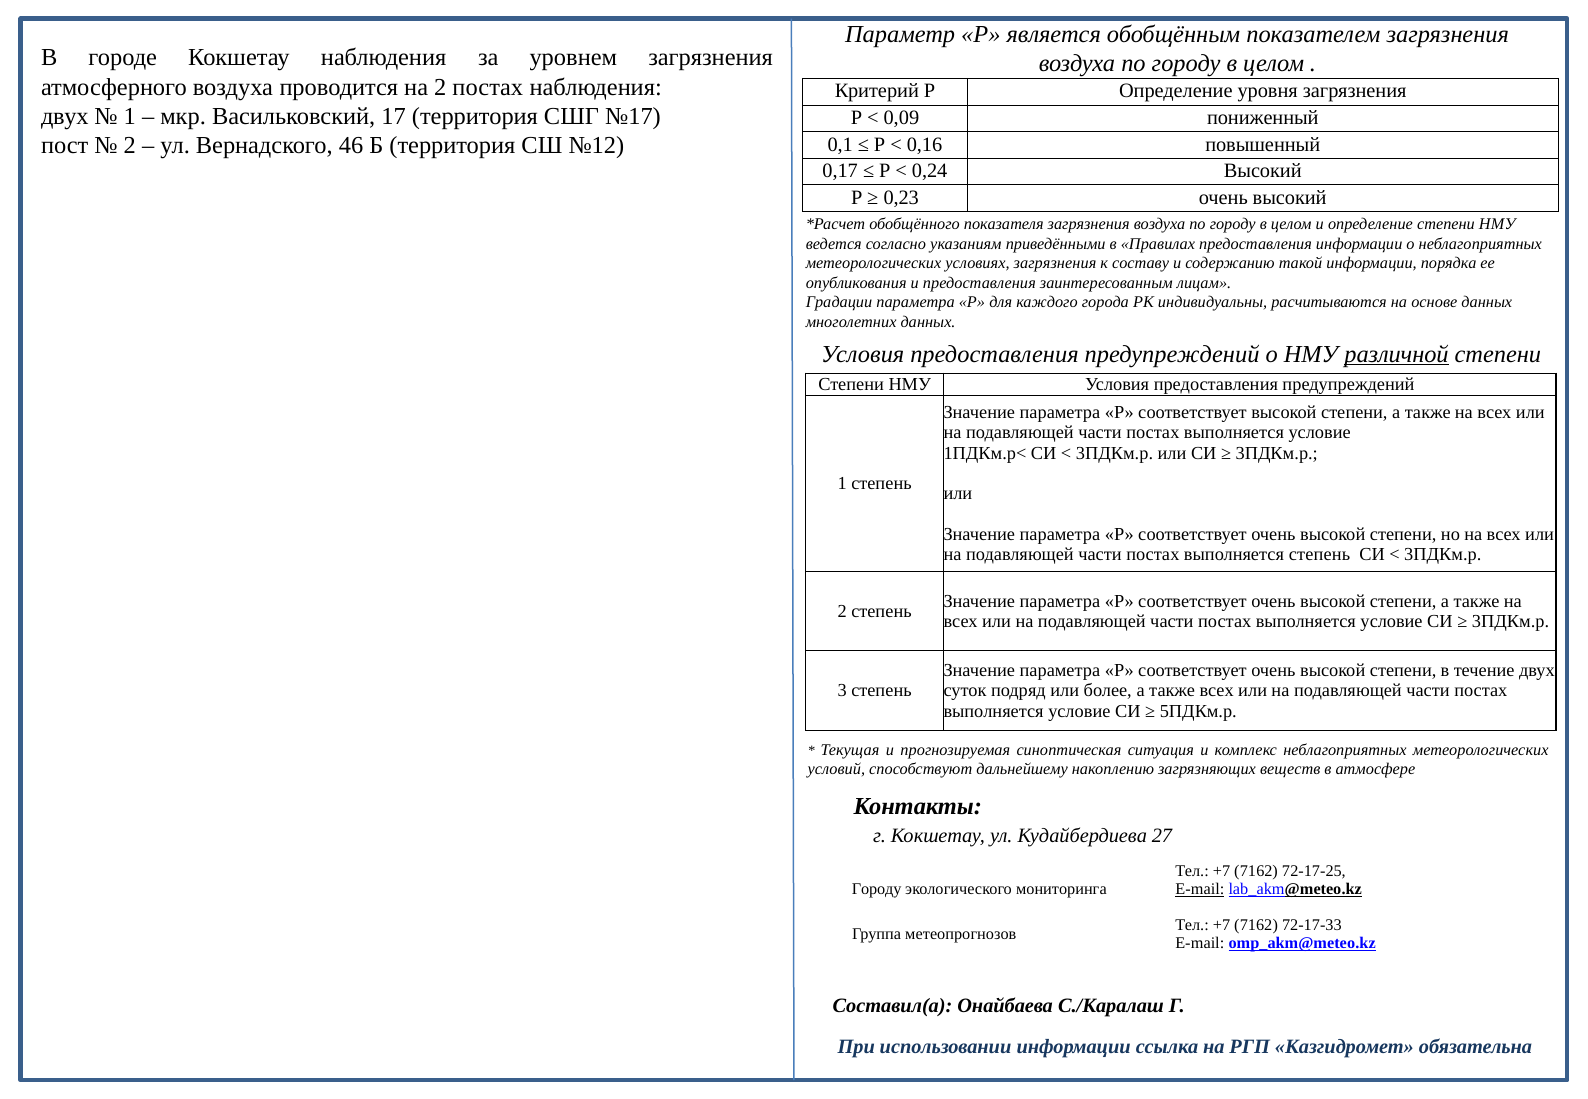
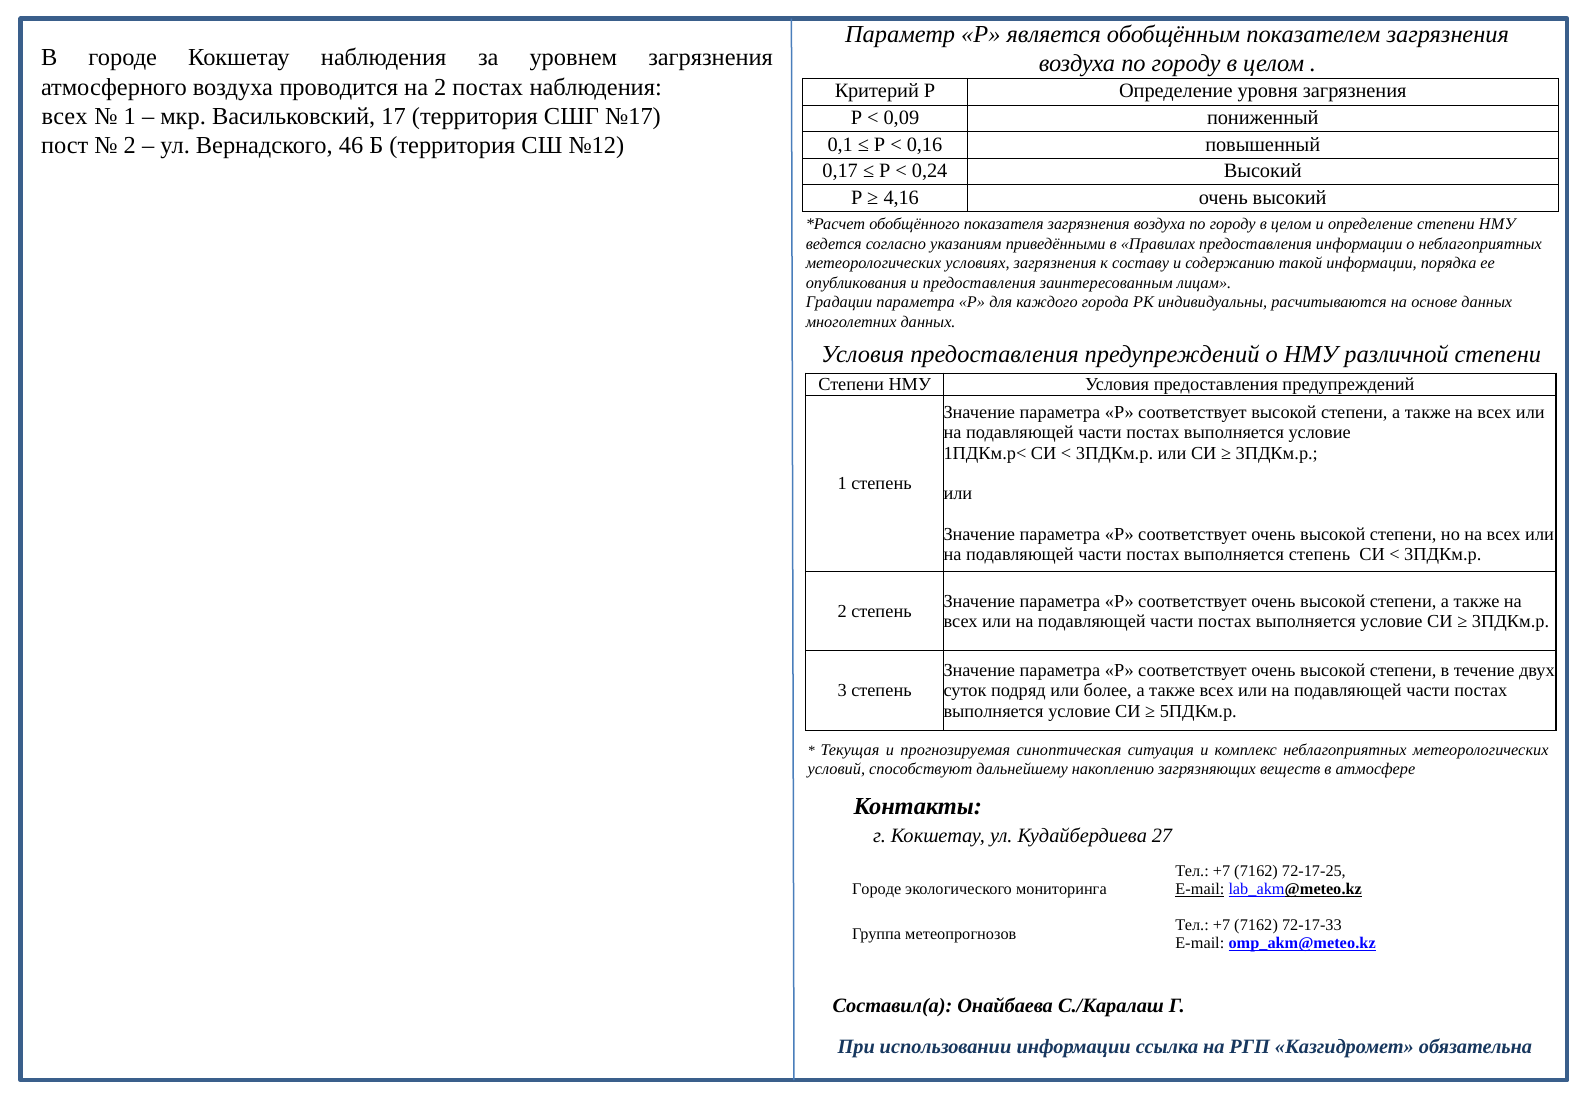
двух at (65, 116): двух -> всех
0,23: 0,23 -> 4,16
различной underline: present -> none
Городу at (877, 889): Городу -> Городе
